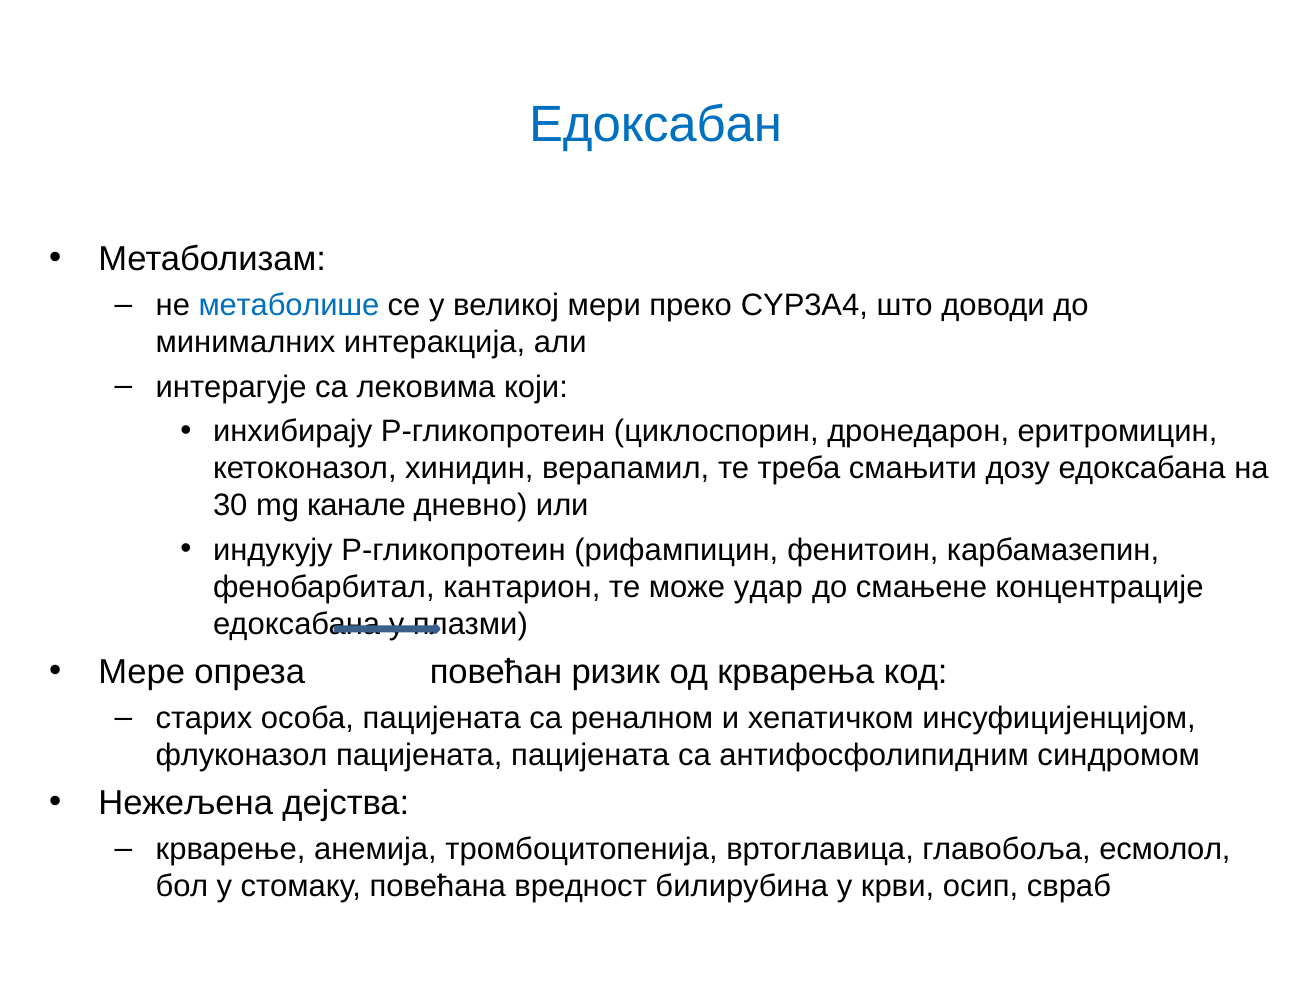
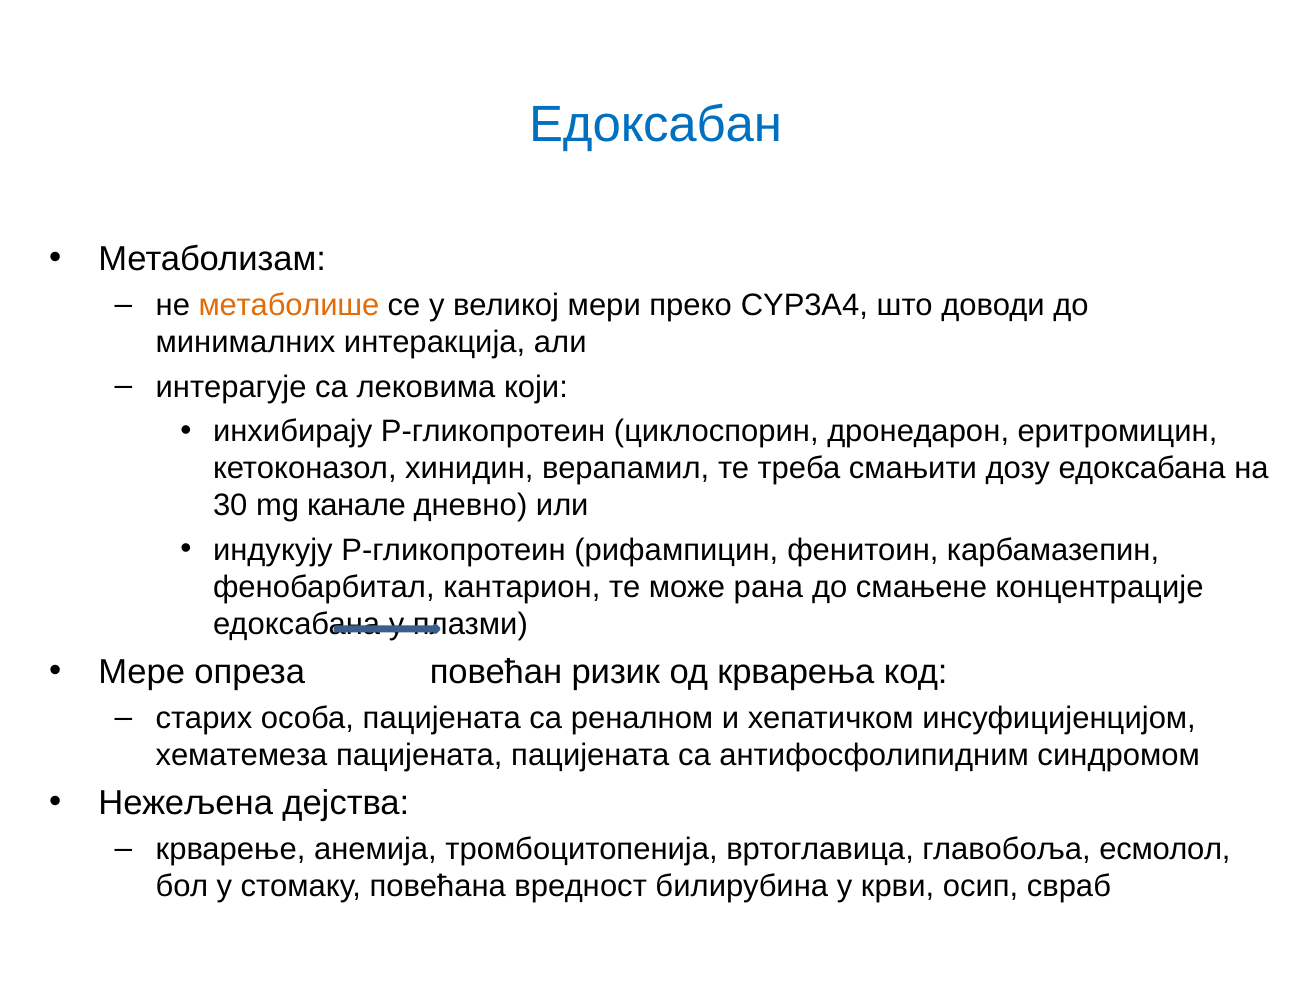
метаболише colour: blue -> orange
удар: удар -> рана
флуконазол: флуконазол -> хематемеза
